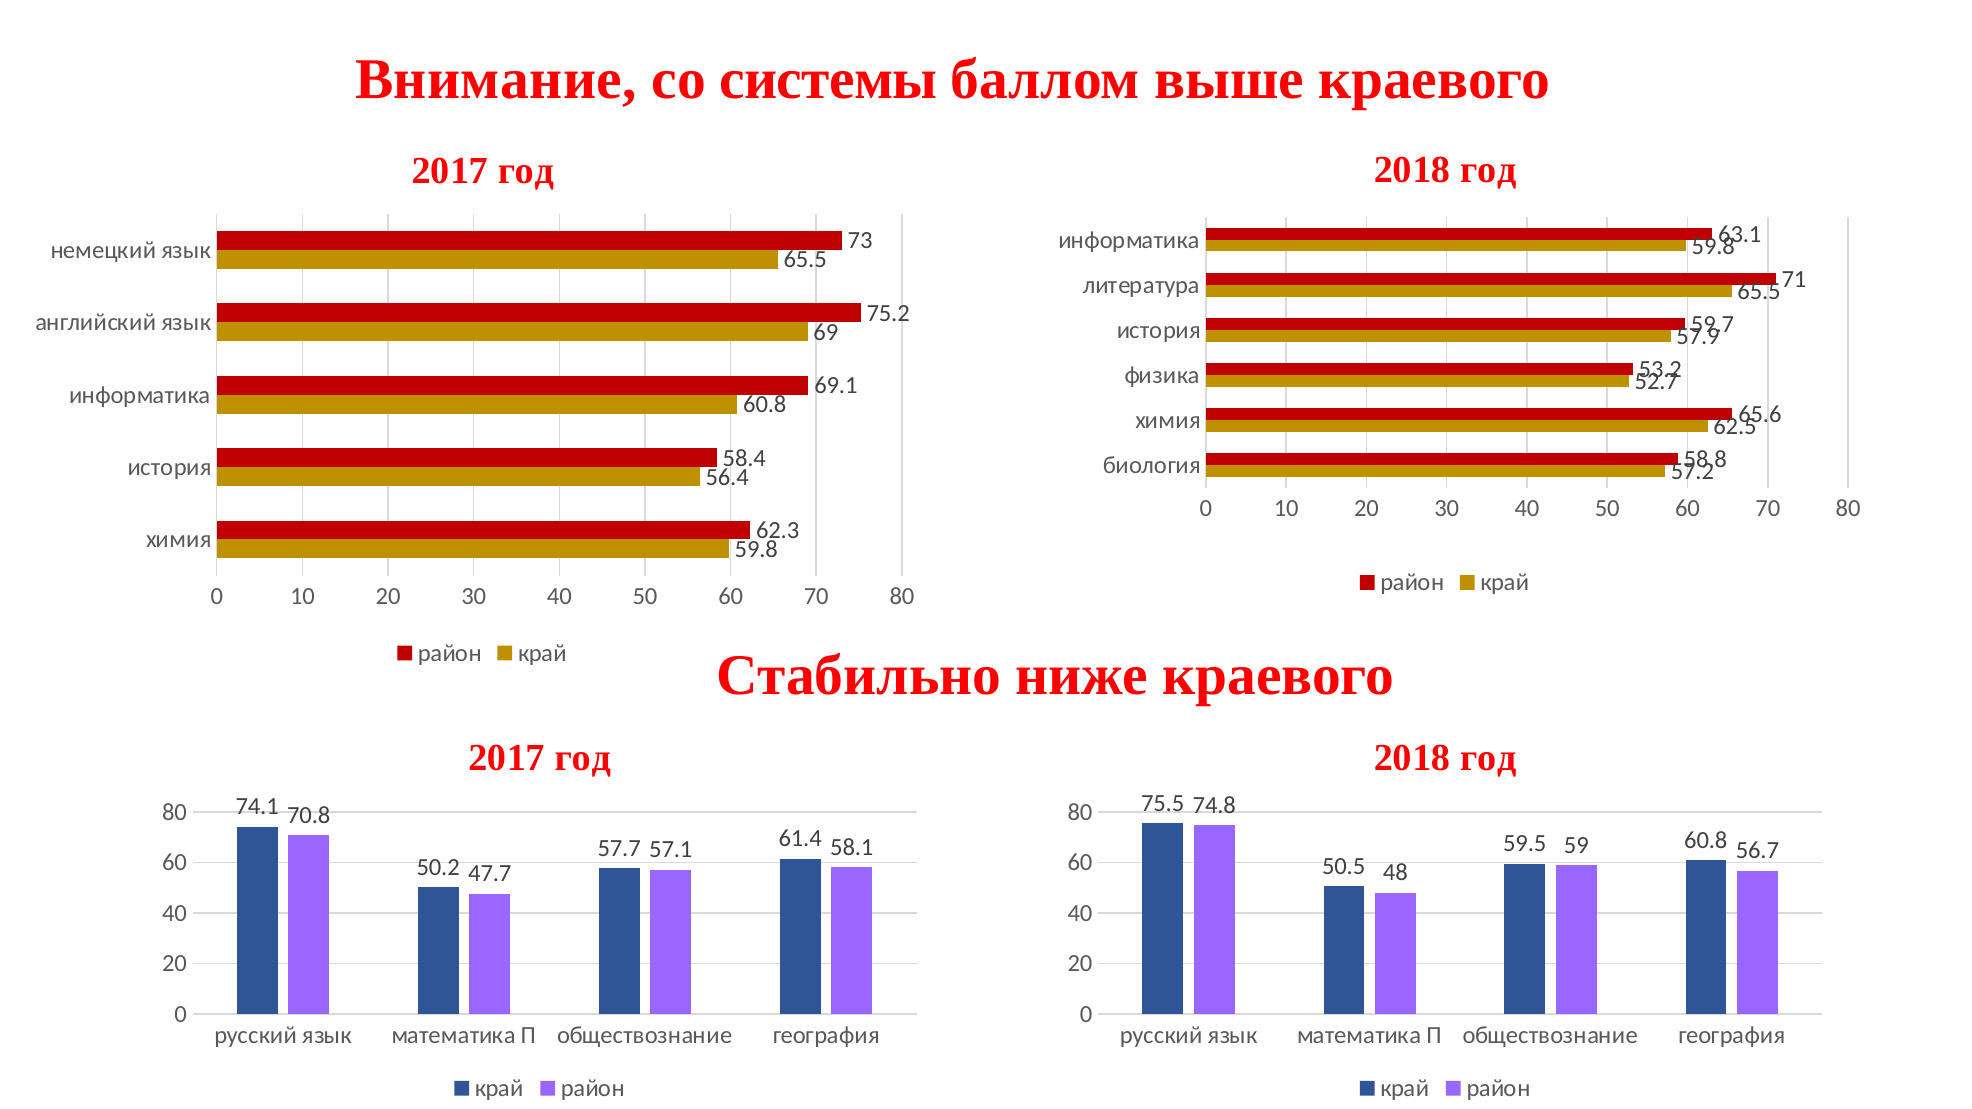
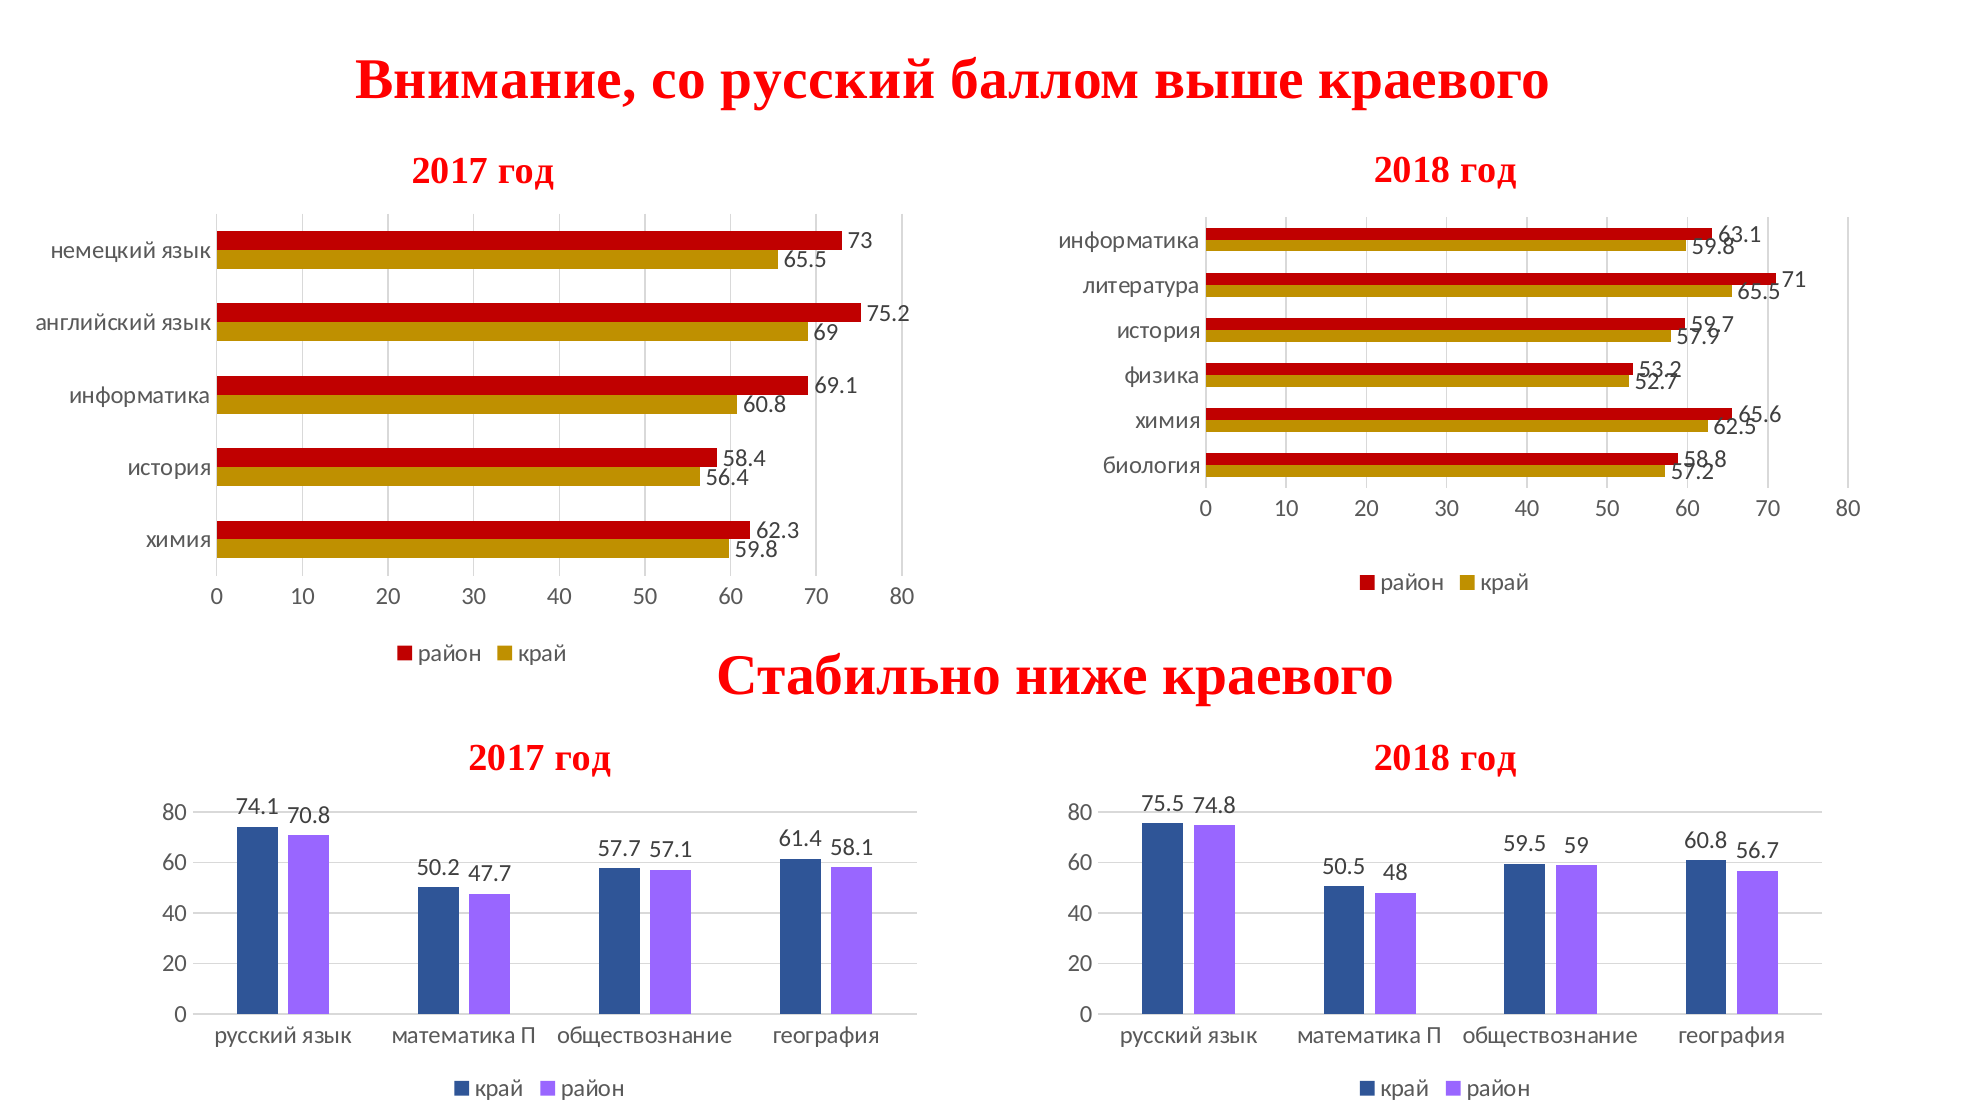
со системы: системы -> русский
